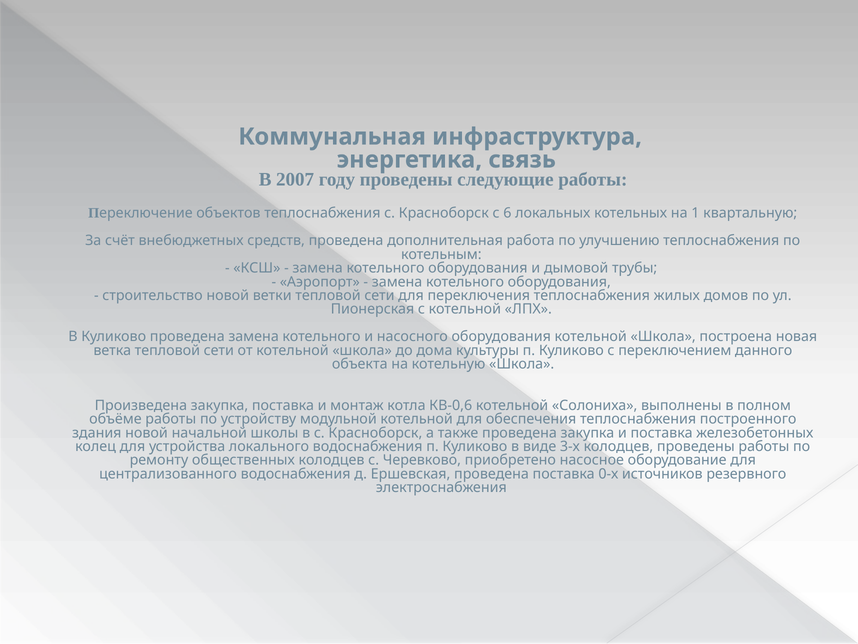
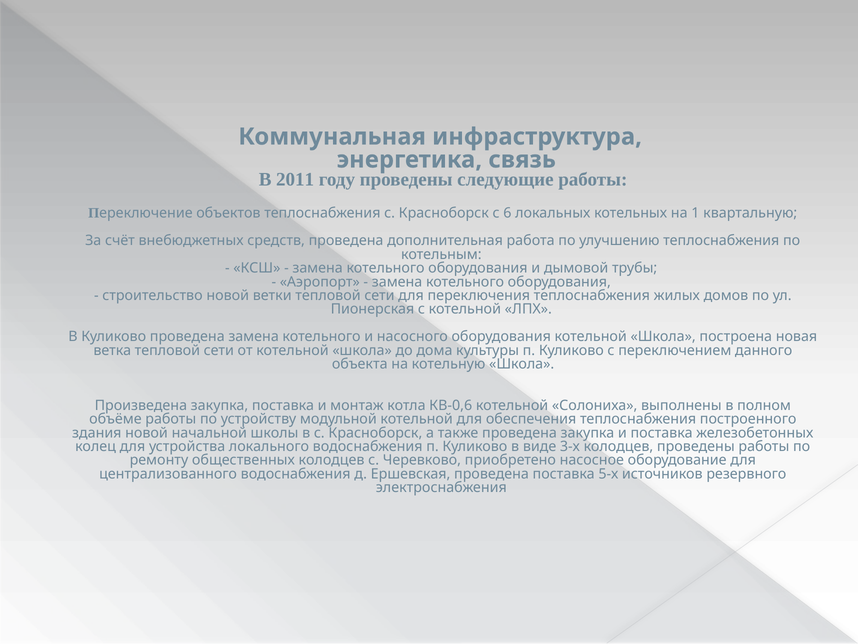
2007: 2007 -> 2011
0-х: 0-х -> 5-х
